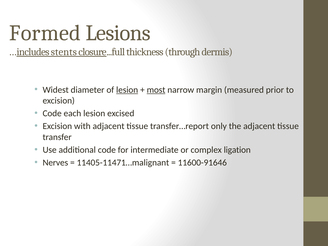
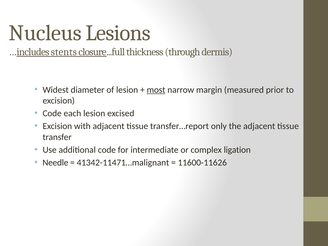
Formed: Formed -> Nucleus
lesion at (127, 90) underline: present -> none
Nerves: Nerves -> Needle
11405-11471…malignant: 11405-11471…malignant -> 41342-11471…malignant
11600-91646: 11600-91646 -> 11600-11626
